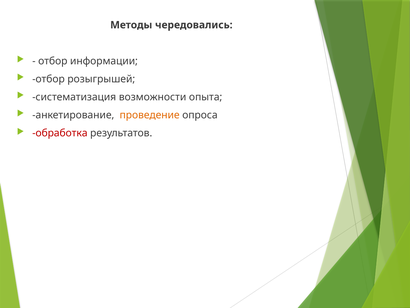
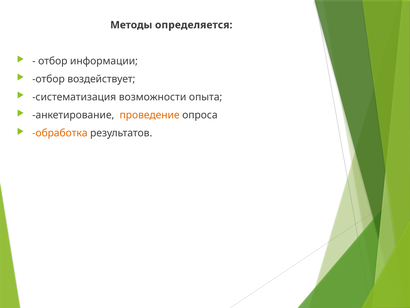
чередовались: чередовались -> определяется
розыгрышей: розыгрышей -> воздействует
обработка colour: red -> orange
